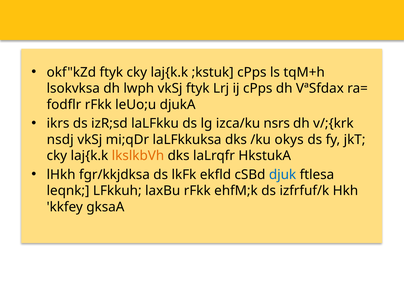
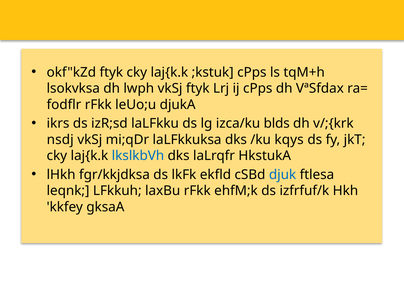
nsrs: nsrs -> blds
okys: okys -> kqys
lkslkbVh colour: orange -> blue
